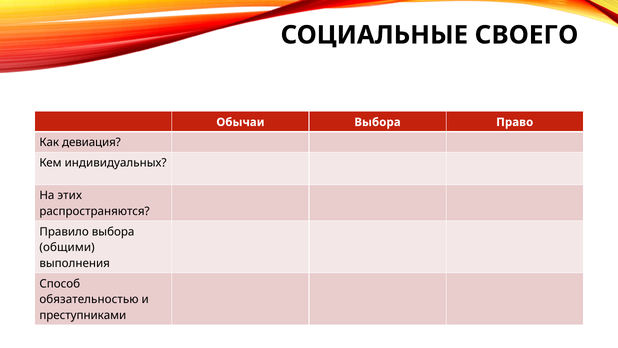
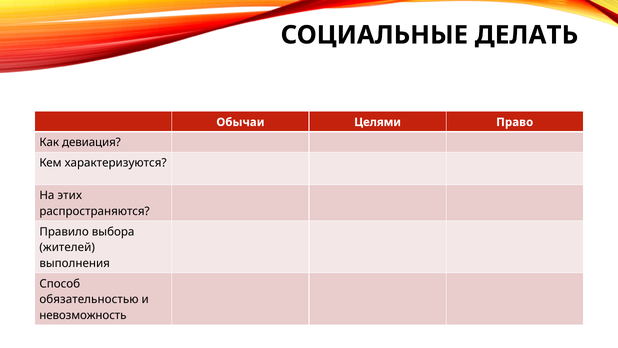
СВОЕГО: СВОЕГО -> ДЕЛАТЬ
Обычаи Выбора: Выбора -> Целями
индивидуальных: индивидуальных -> характеризуются
общими: общими -> жителей
преступниками: преступниками -> невозможность
